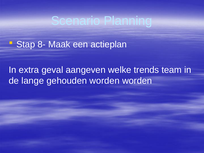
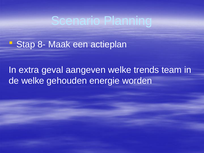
de lange: lange -> welke
gehouden worden: worden -> energie
